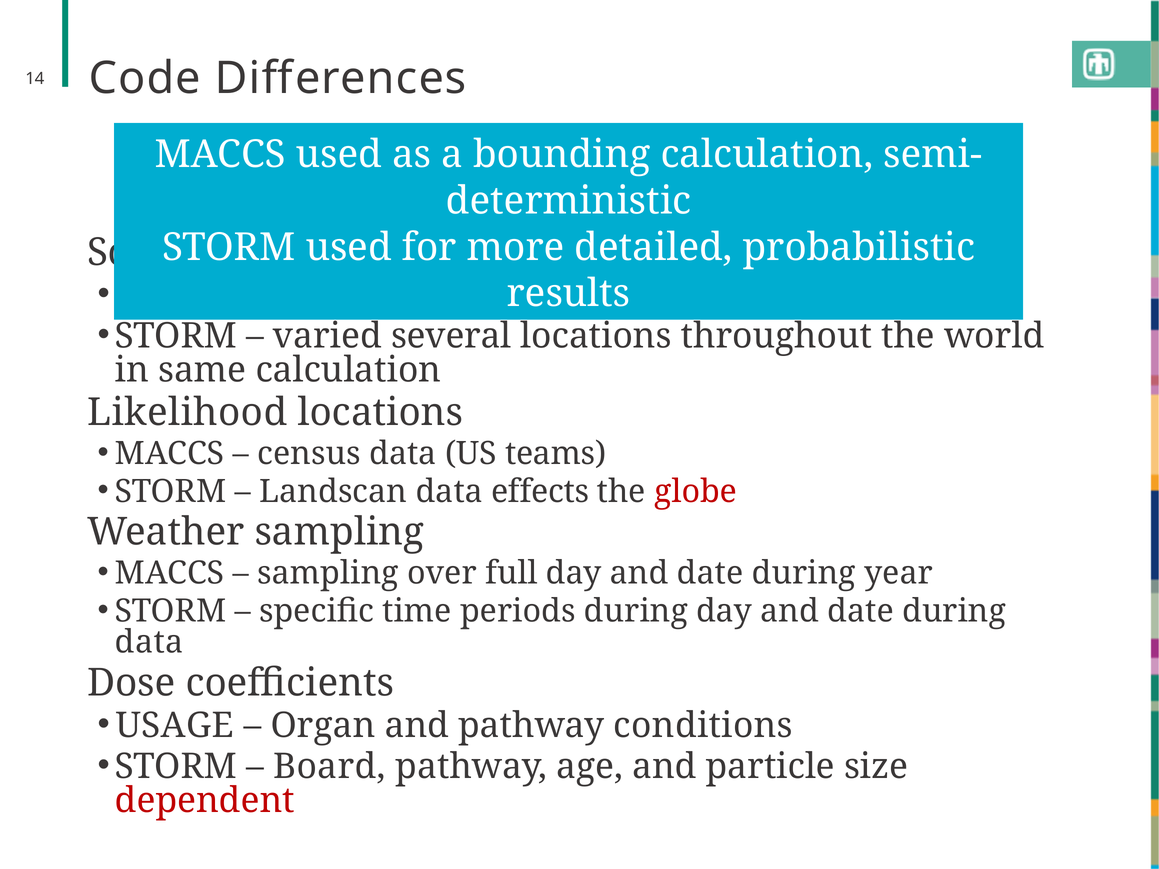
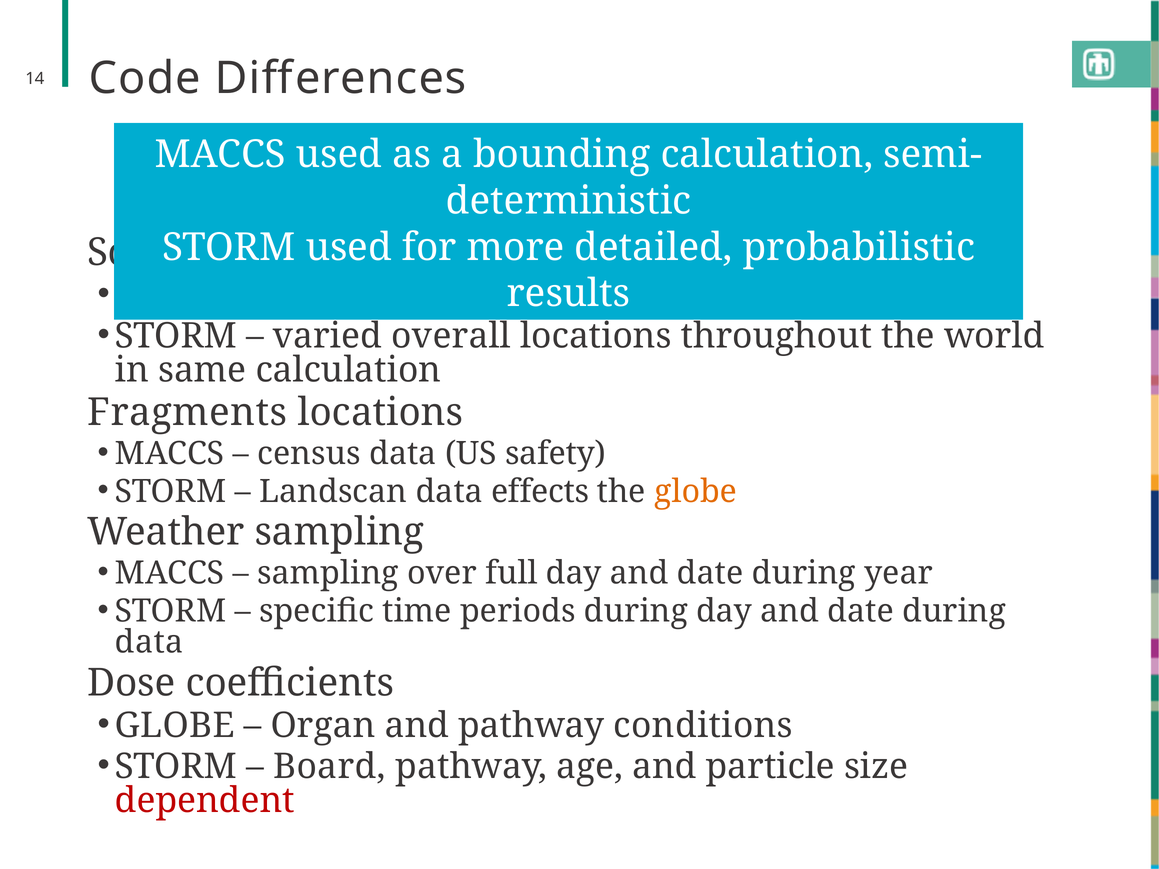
several: several -> overall
Likelihood: Likelihood -> Fragments
teams: teams -> safety
globe at (696, 492) colour: red -> orange
USAGE at (175, 726): USAGE -> GLOBE
